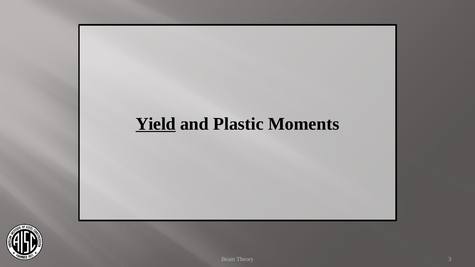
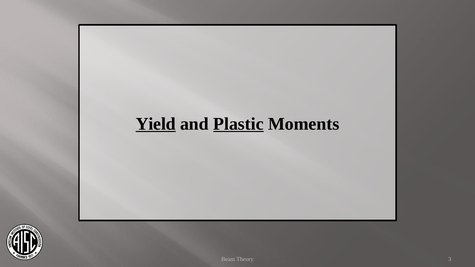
Plastic underline: none -> present
